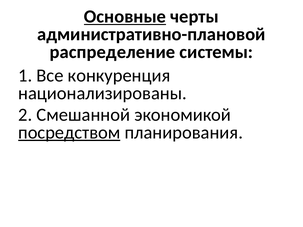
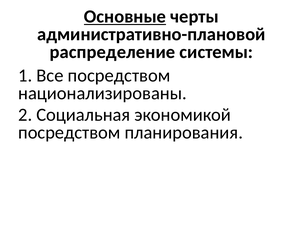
Все конкуренция: конкуренция -> посредством
Смешанной: Смешанной -> Социальная
посредством at (69, 133) underline: present -> none
